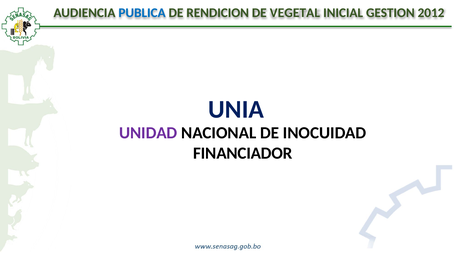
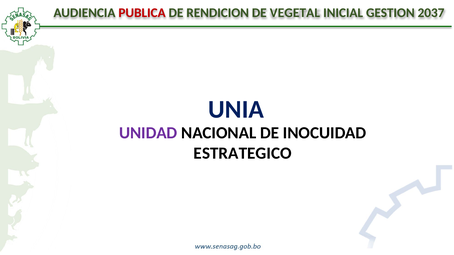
PUBLICA colour: blue -> red
2012: 2012 -> 2037
FINANCIADOR: FINANCIADOR -> ESTRATEGICO
